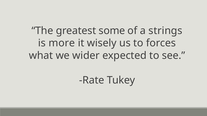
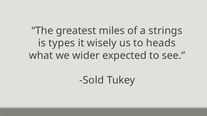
some: some -> miles
more: more -> types
forces: forces -> heads
Rate: Rate -> Sold
